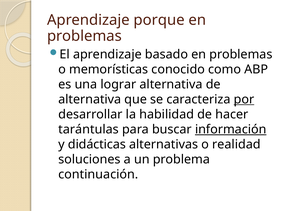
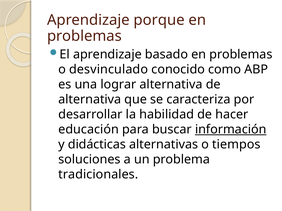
memorísticas: memorísticas -> desvinculado
por underline: present -> none
tarántulas: tarántulas -> educación
realidad: realidad -> tiempos
continuación: continuación -> tradicionales
